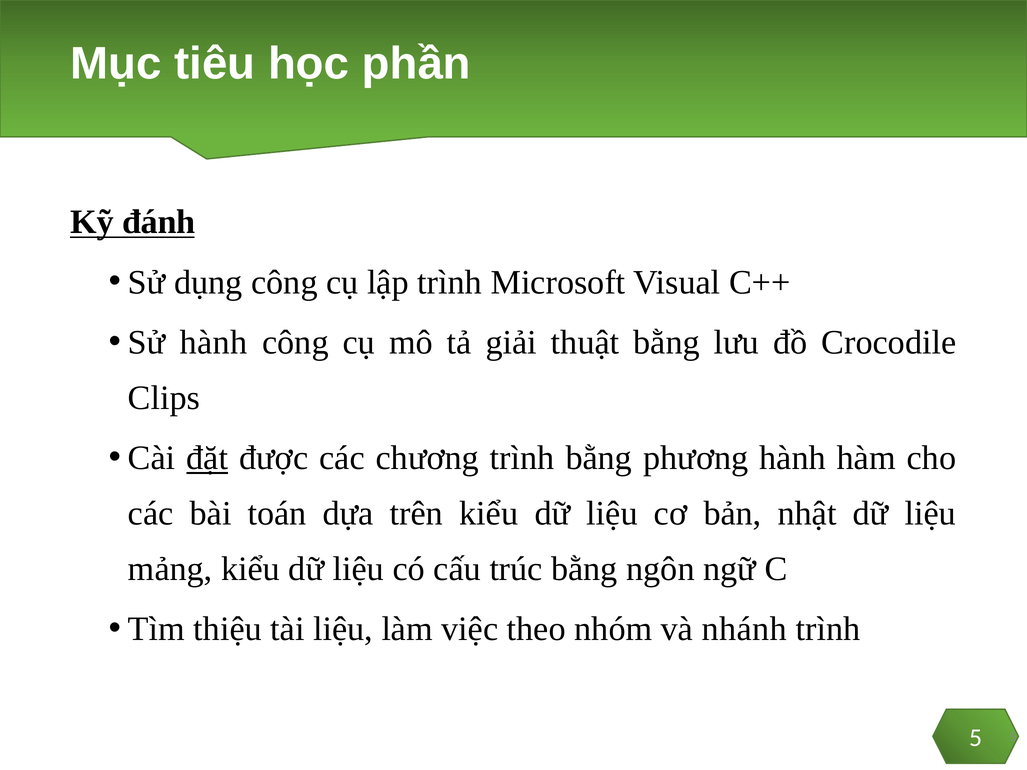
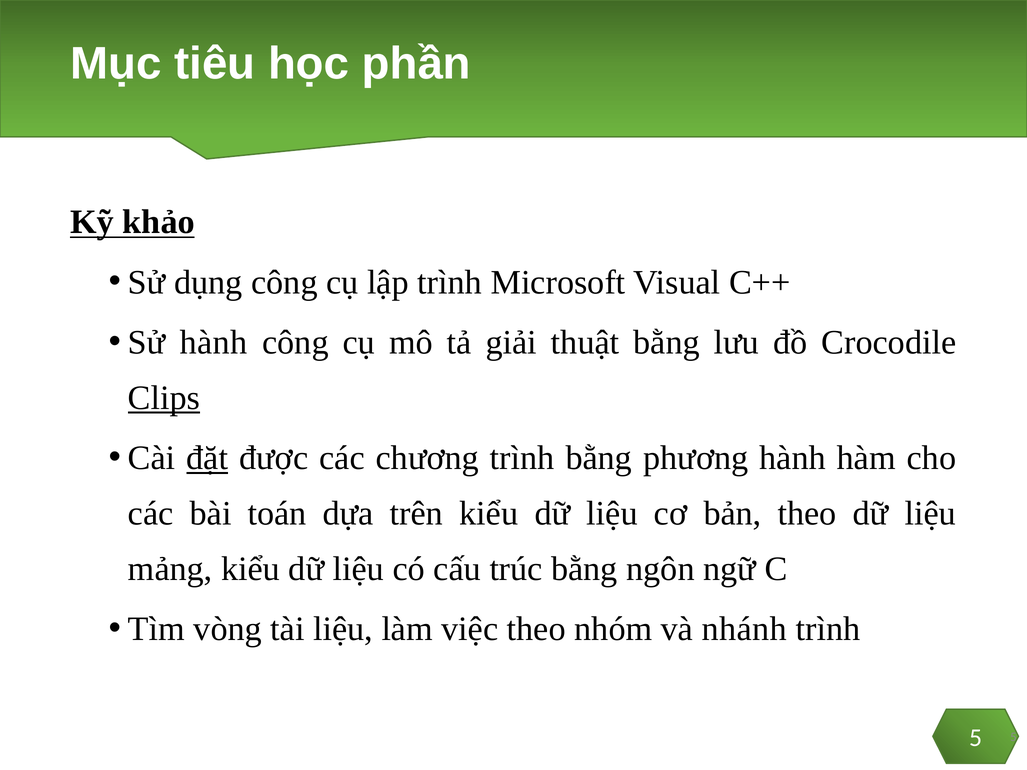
đánh: đánh -> khảo
Clips underline: none -> present
bản nhật: nhật -> theo
thiệu: thiệu -> vòng
